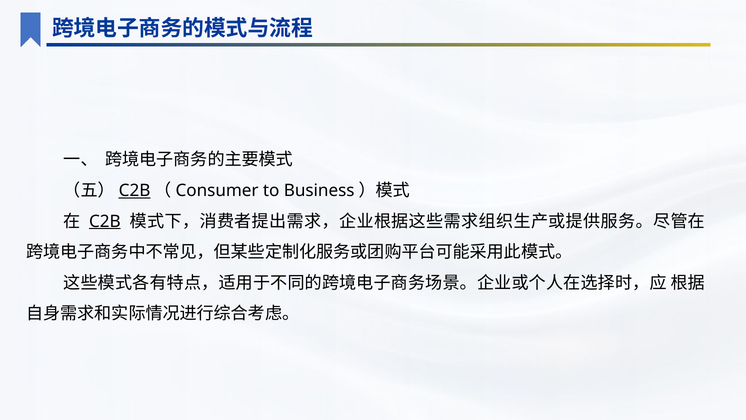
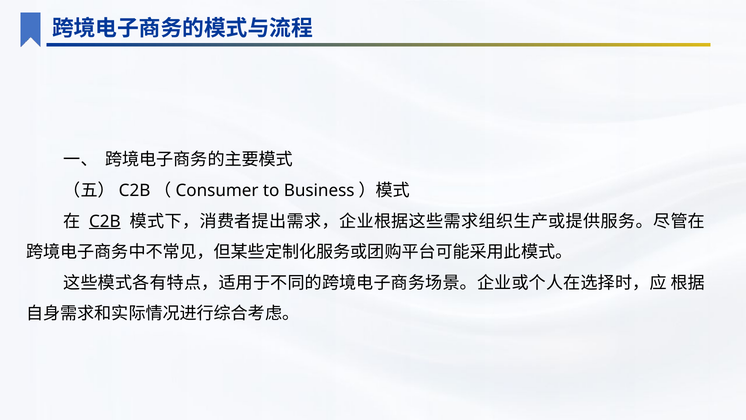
C2B at (135, 190) underline: present -> none
